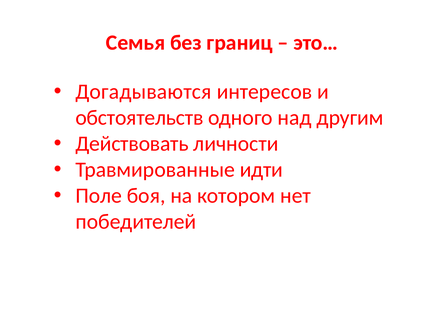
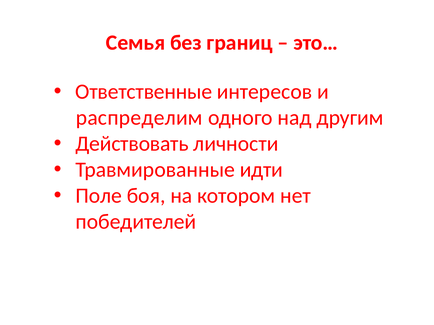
Догадываются: Догадываются -> Ответственные
обстоятельств: обстоятельств -> распределим
